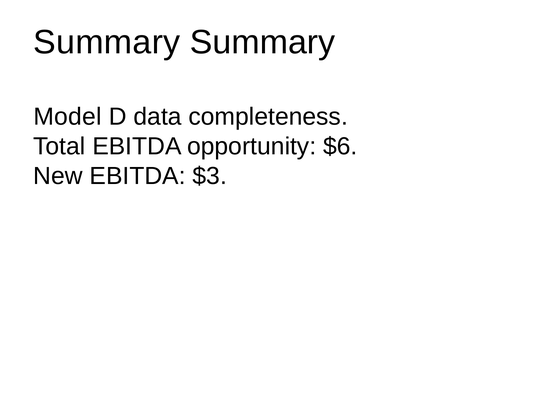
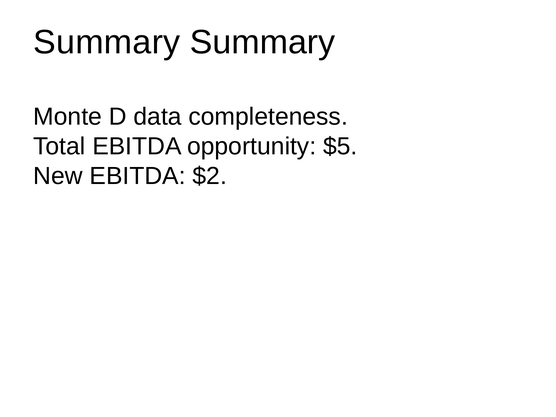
Model: Model -> Monte
$6: $6 -> $5
$3: $3 -> $2
